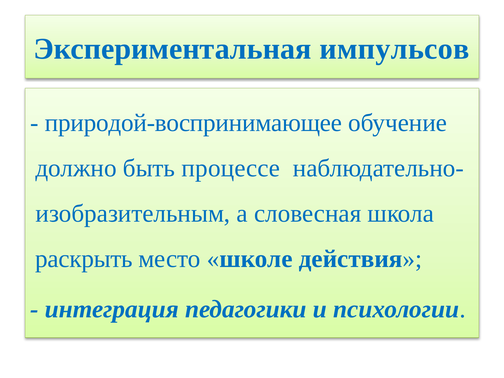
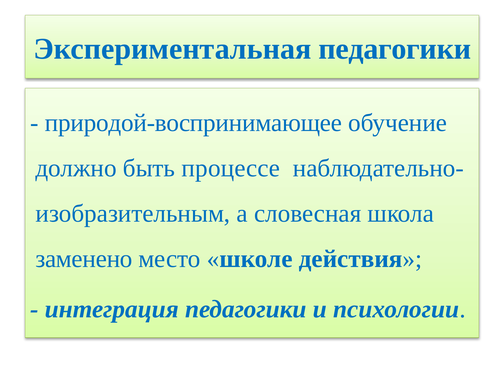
Экспериментальная импульсов: импульсов -> педагогики
раскрыть: раскрыть -> заменено
